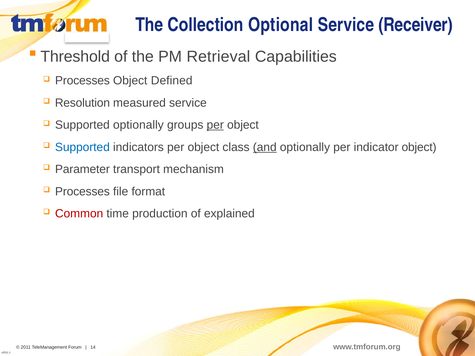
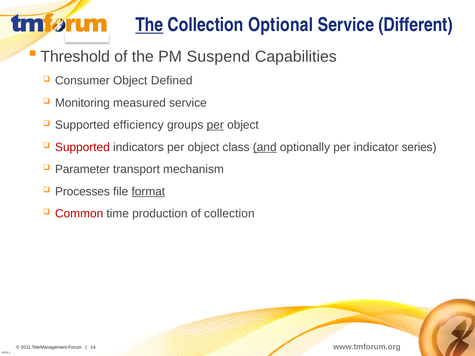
The at (149, 25) underline: none -> present
Receiver: Receiver -> Different
Retrieval: Retrieval -> Suspend
Processes at (82, 81): Processes -> Consumer
Resolution: Resolution -> Monitoring
Supported optionally: optionally -> efficiency
Supported at (82, 147) colour: blue -> red
indicator object: object -> series
format underline: none -> present
of explained: explained -> collection
